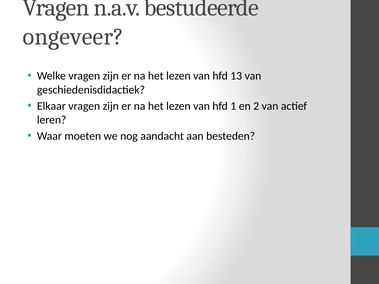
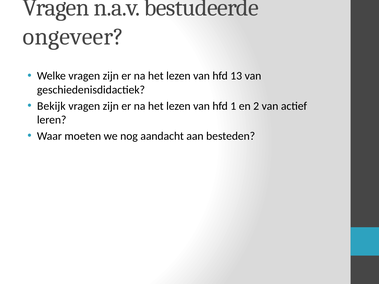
Elkaar: Elkaar -> Bekijk
